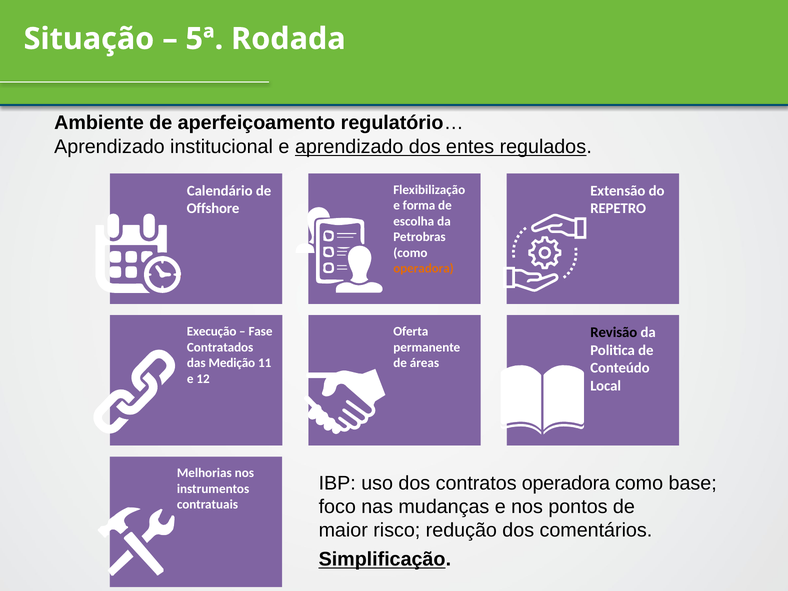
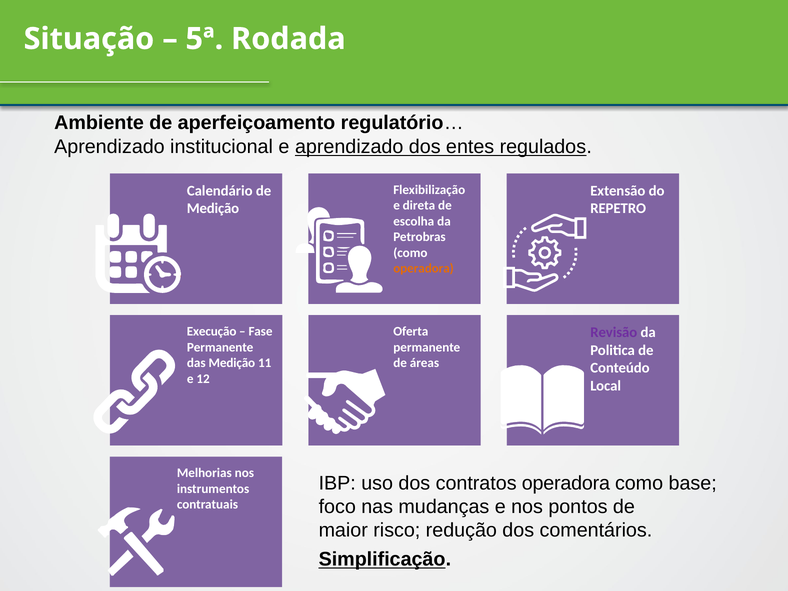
forma: forma -> direta
Offshore at (213, 209): Offshore -> Medição
Revisão colour: black -> purple
Contratados at (220, 347): Contratados -> Permanente
